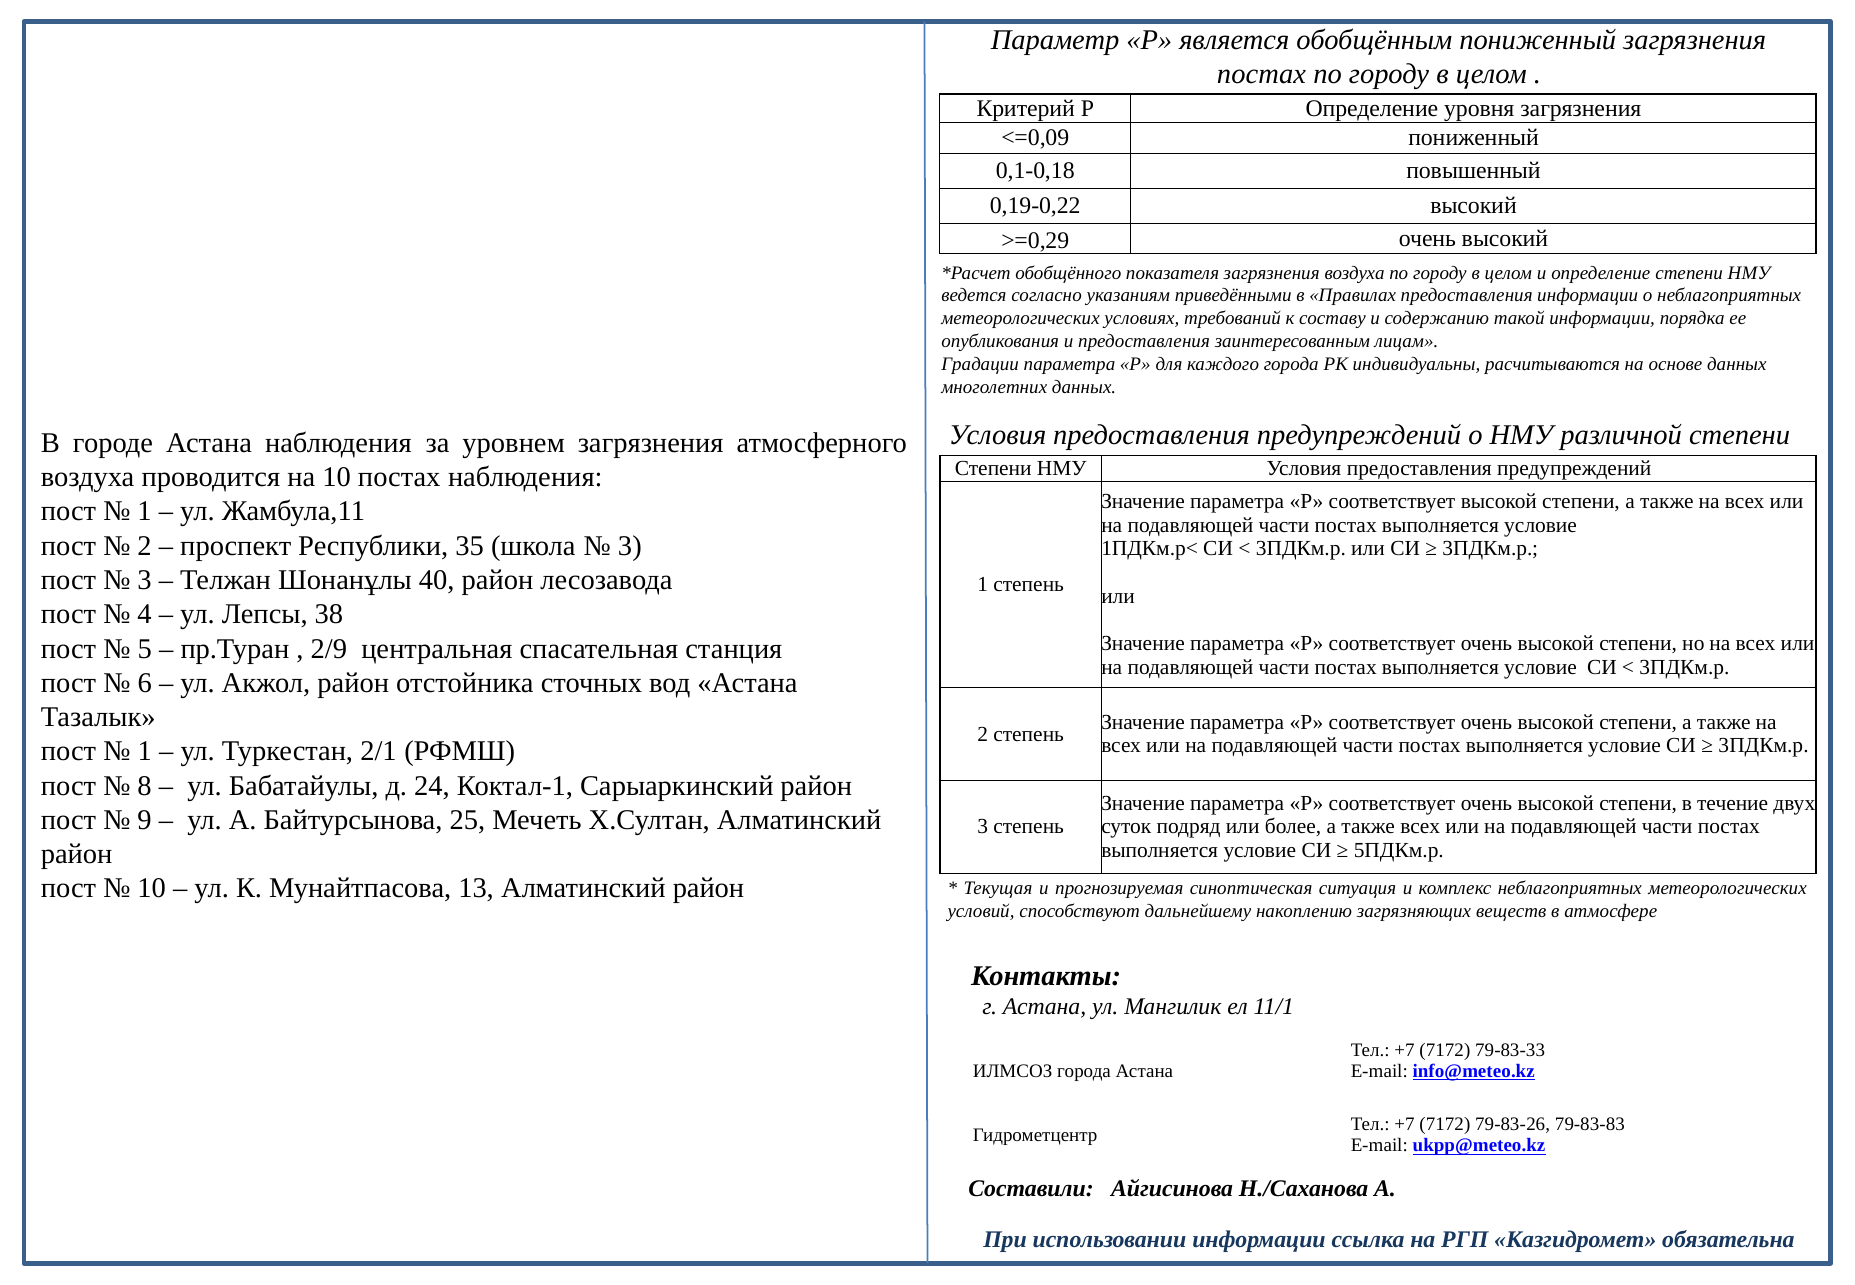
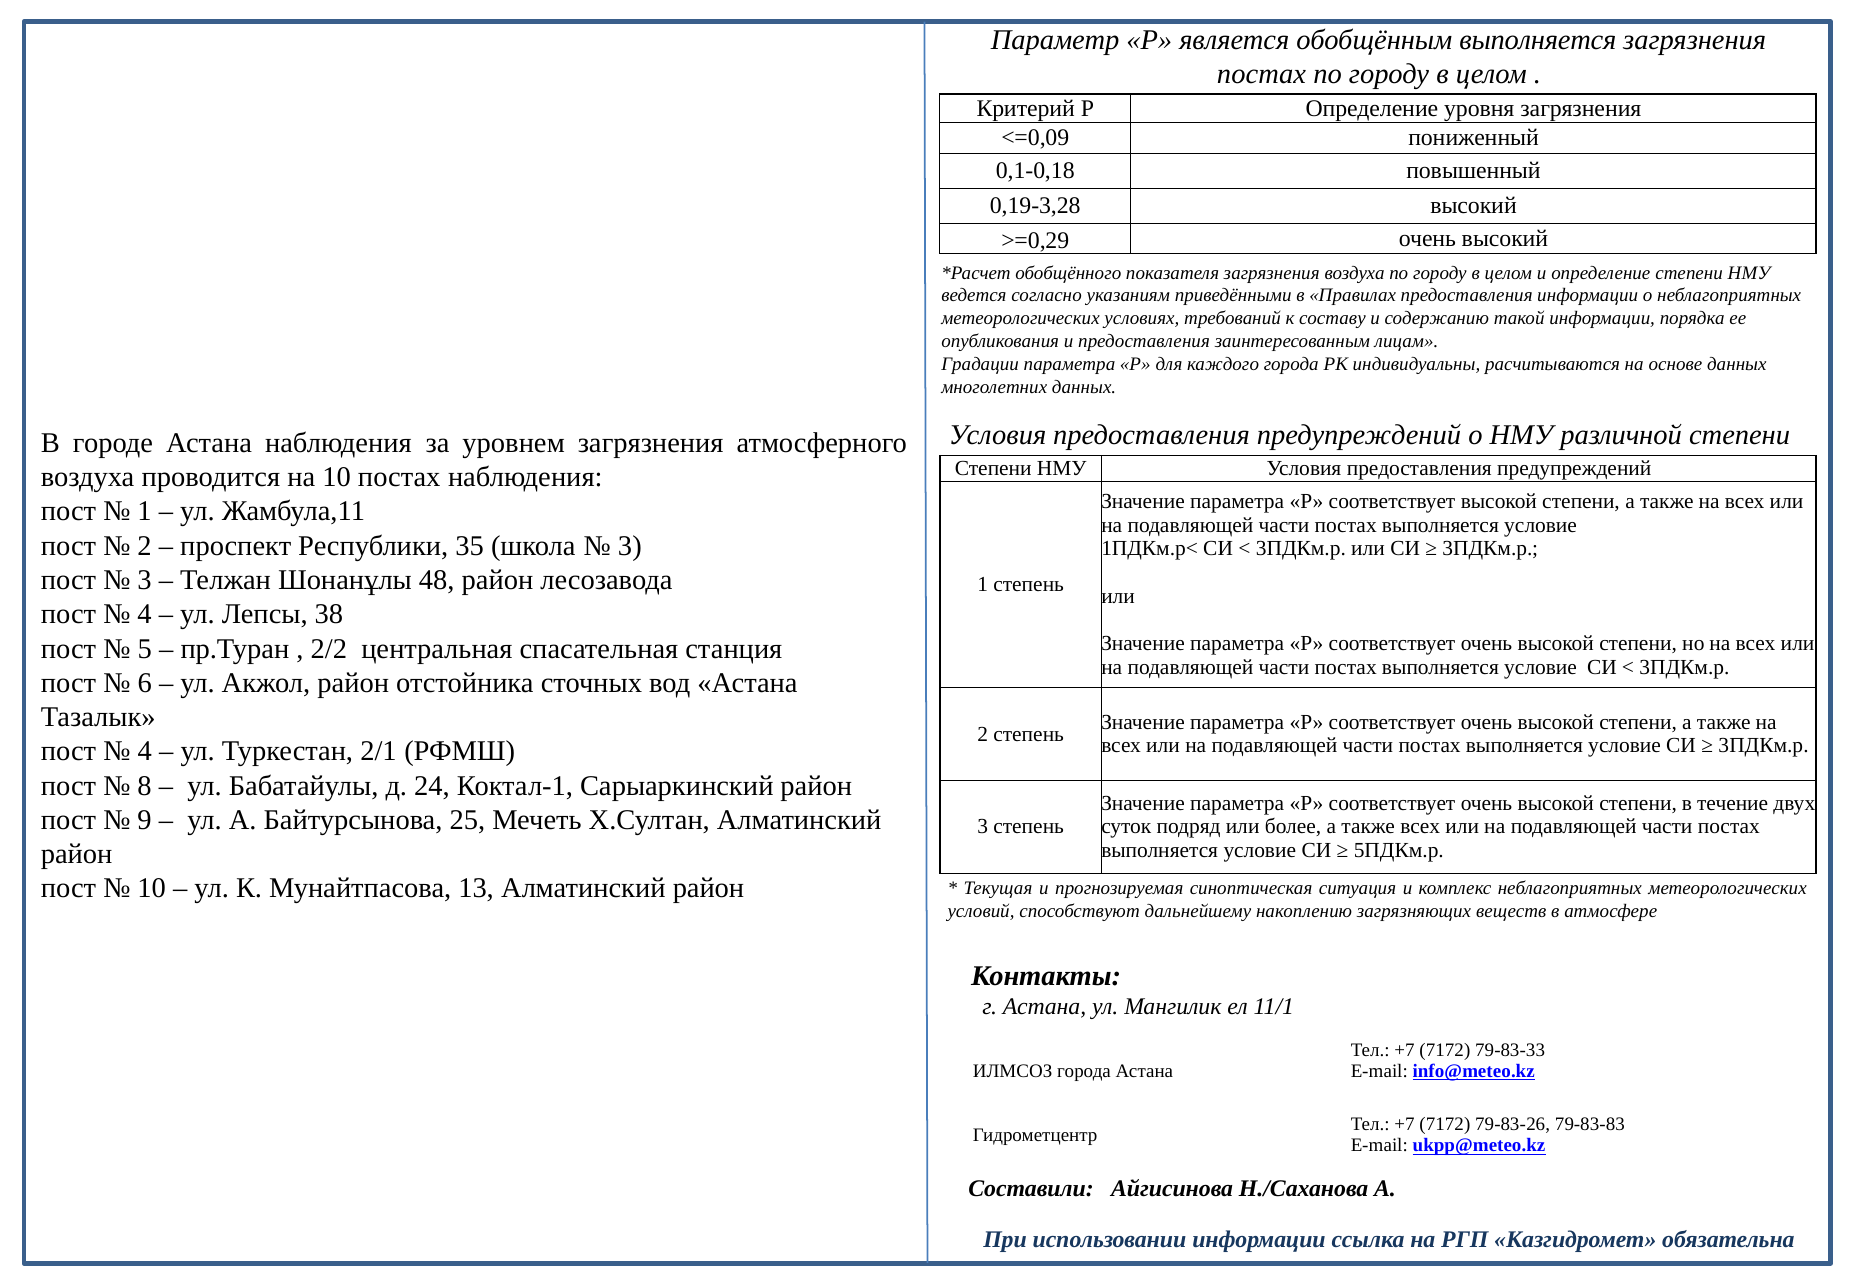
обобщённым пониженный: пониженный -> выполняется
0,19-0,22: 0,19-0,22 -> 0,19-3,28
40: 40 -> 48
2/9: 2/9 -> 2/2
1 at (145, 751): 1 -> 4
